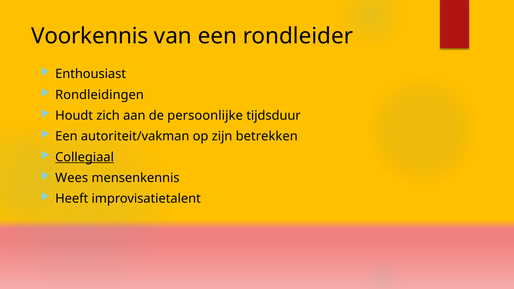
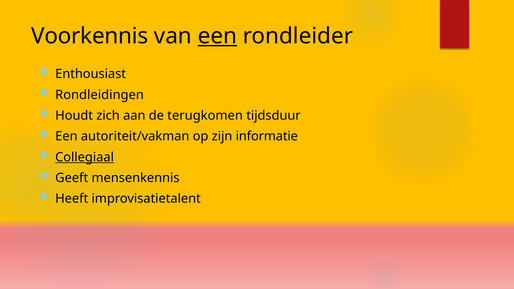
een at (217, 36) underline: none -> present
persoonlijke: persoonlijke -> terugkomen
betrekken: betrekken -> informatie
Wees: Wees -> Geeft
